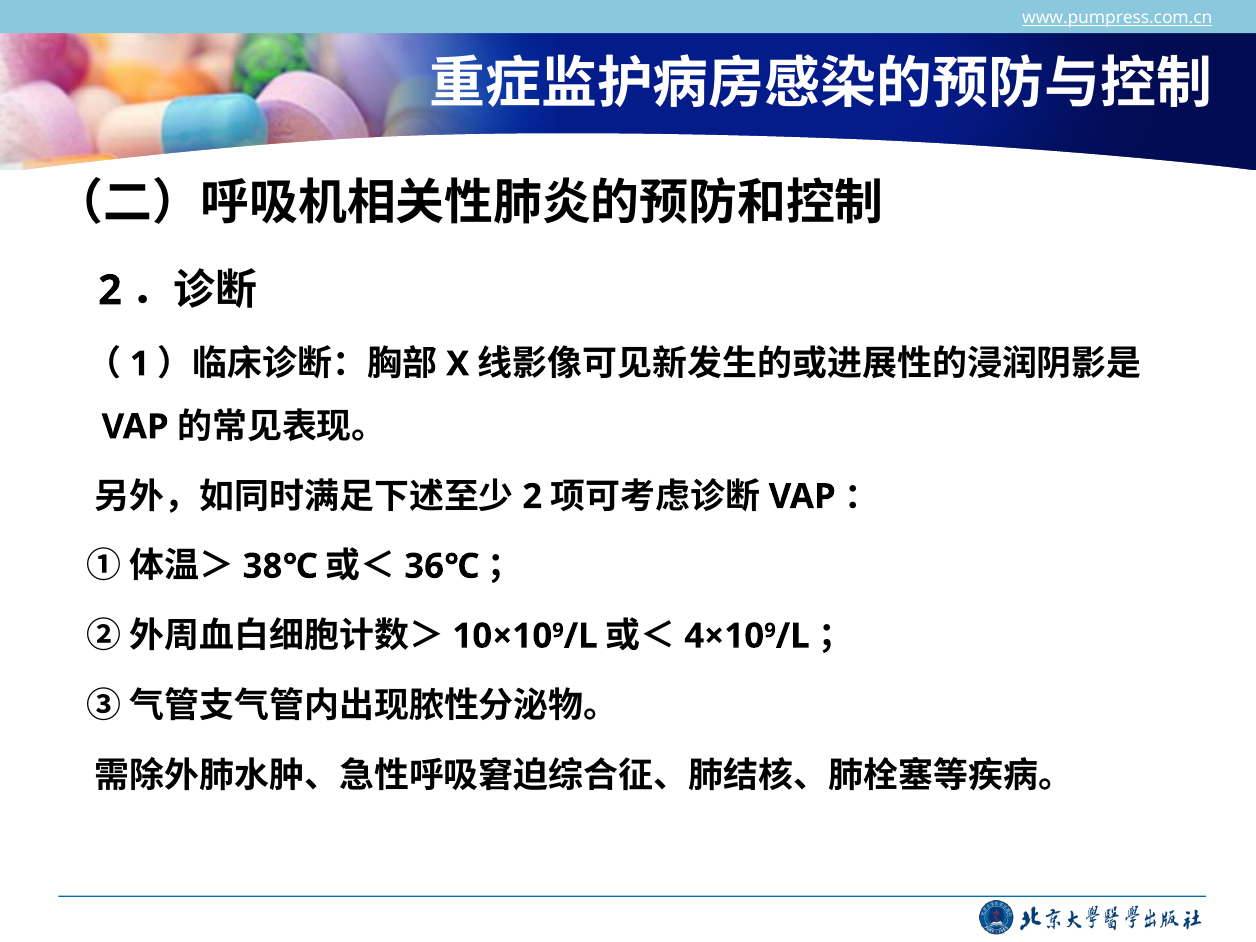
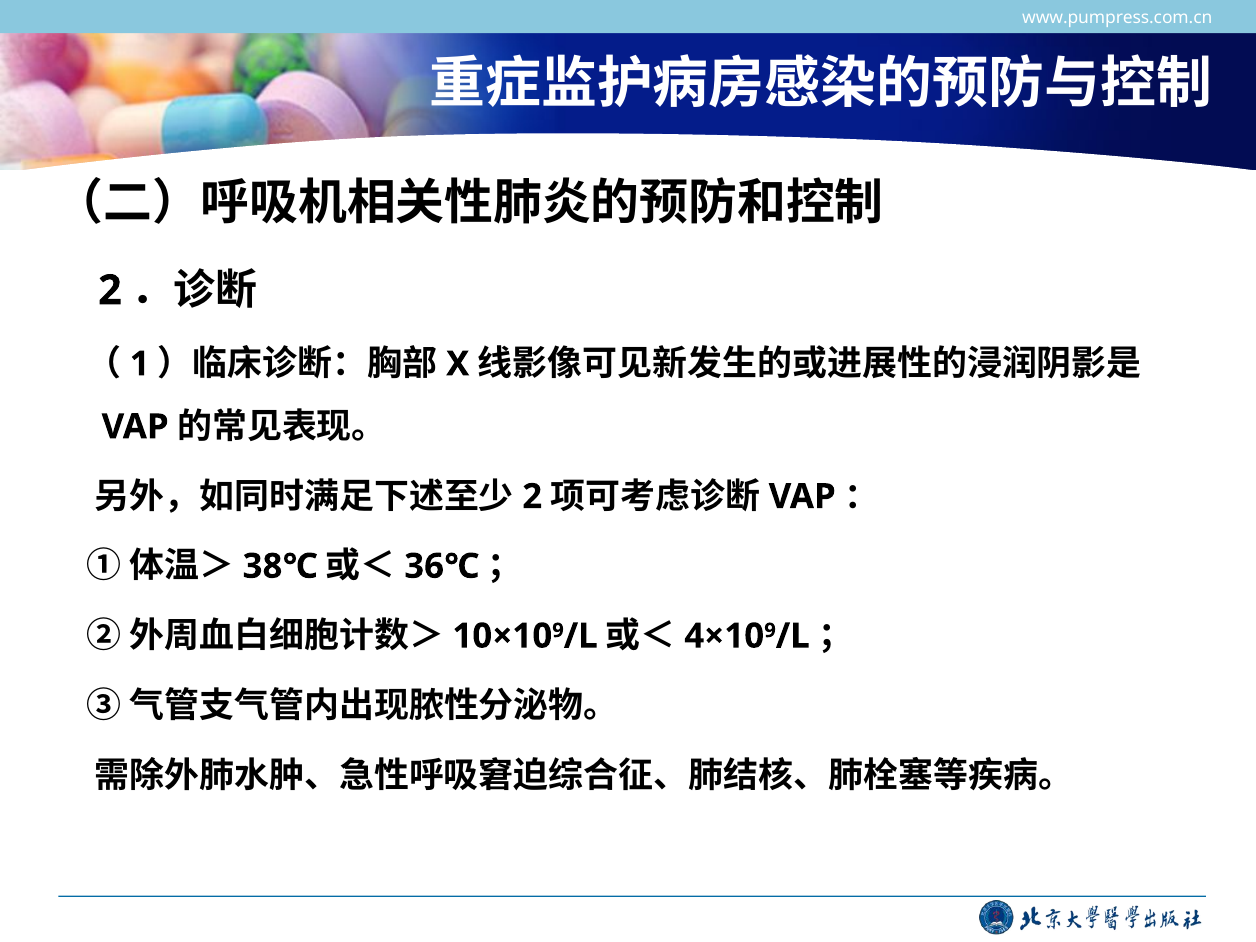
www.pumpress.com.cn underline: present -> none
